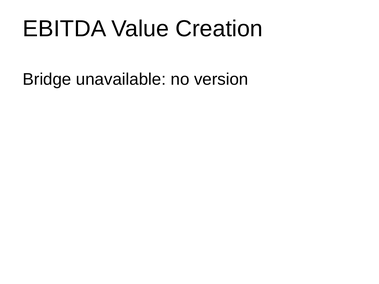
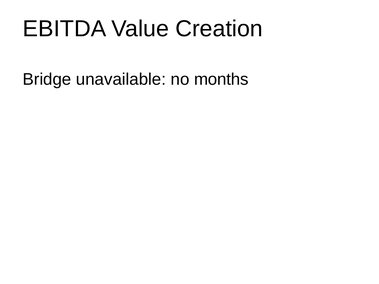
version: version -> months
